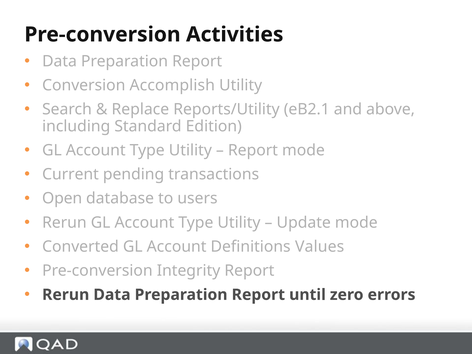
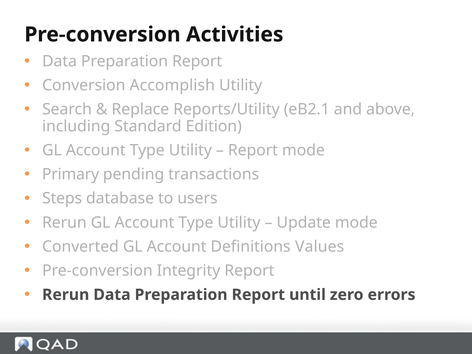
Current: Current -> Primary
Open: Open -> Steps
